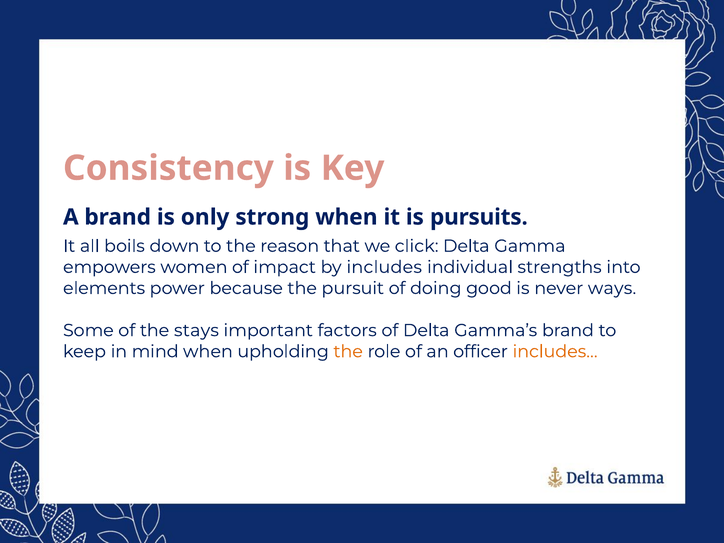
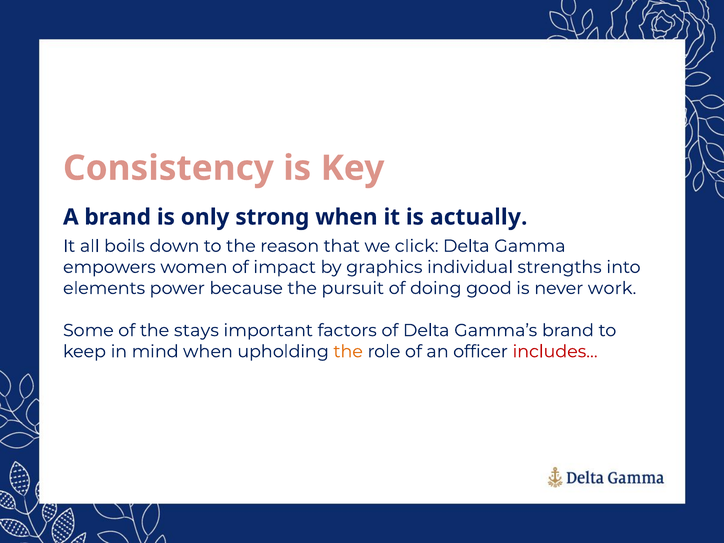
pursuits: pursuits -> actually
includes: includes -> graphics
ways: ways -> work
includes… colour: orange -> red
